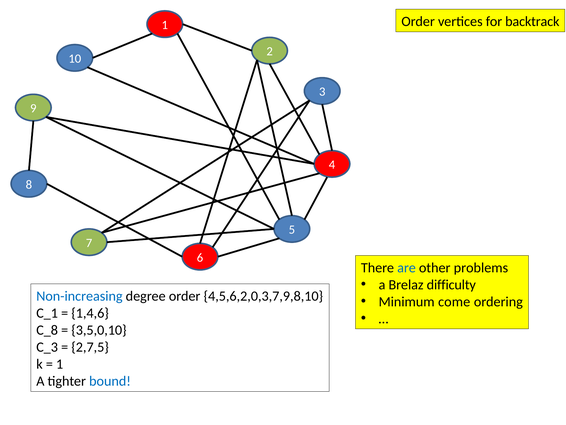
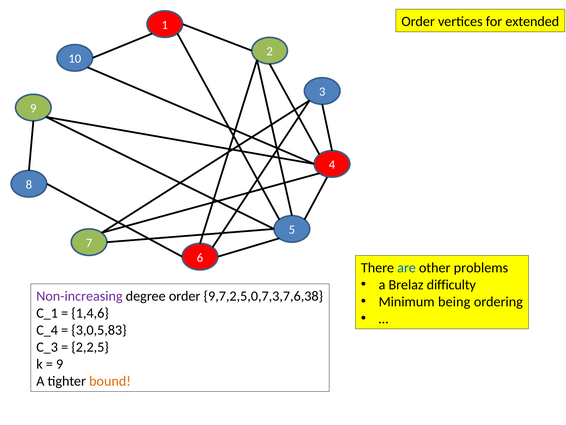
backtrack: backtrack -> extended
Non-increasing colour: blue -> purple
4,5,6,2,0,3,7,9,8,10: 4,5,6,2,0,3,7,9,8,10 -> 9,7,2,5,0,7,3,7,6,38
come: come -> being
C_8: C_8 -> C_4
3,5,0,10: 3,5,0,10 -> 3,0,5,83
2,7,5: 2,7,5 -> 2,2,5
1 at (60, 364): 1 -> 9
bound colour: blue -> orange
